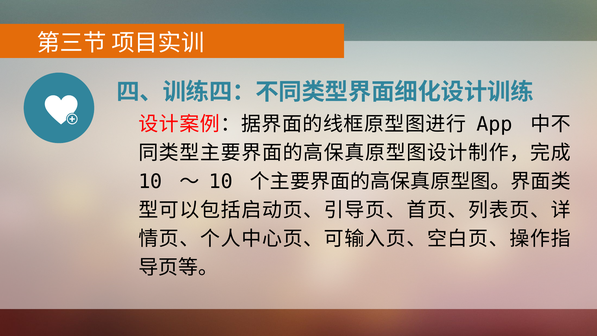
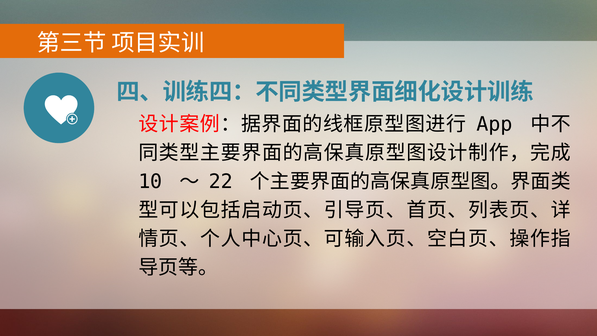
10 at (221, 181): 10 -> 22
